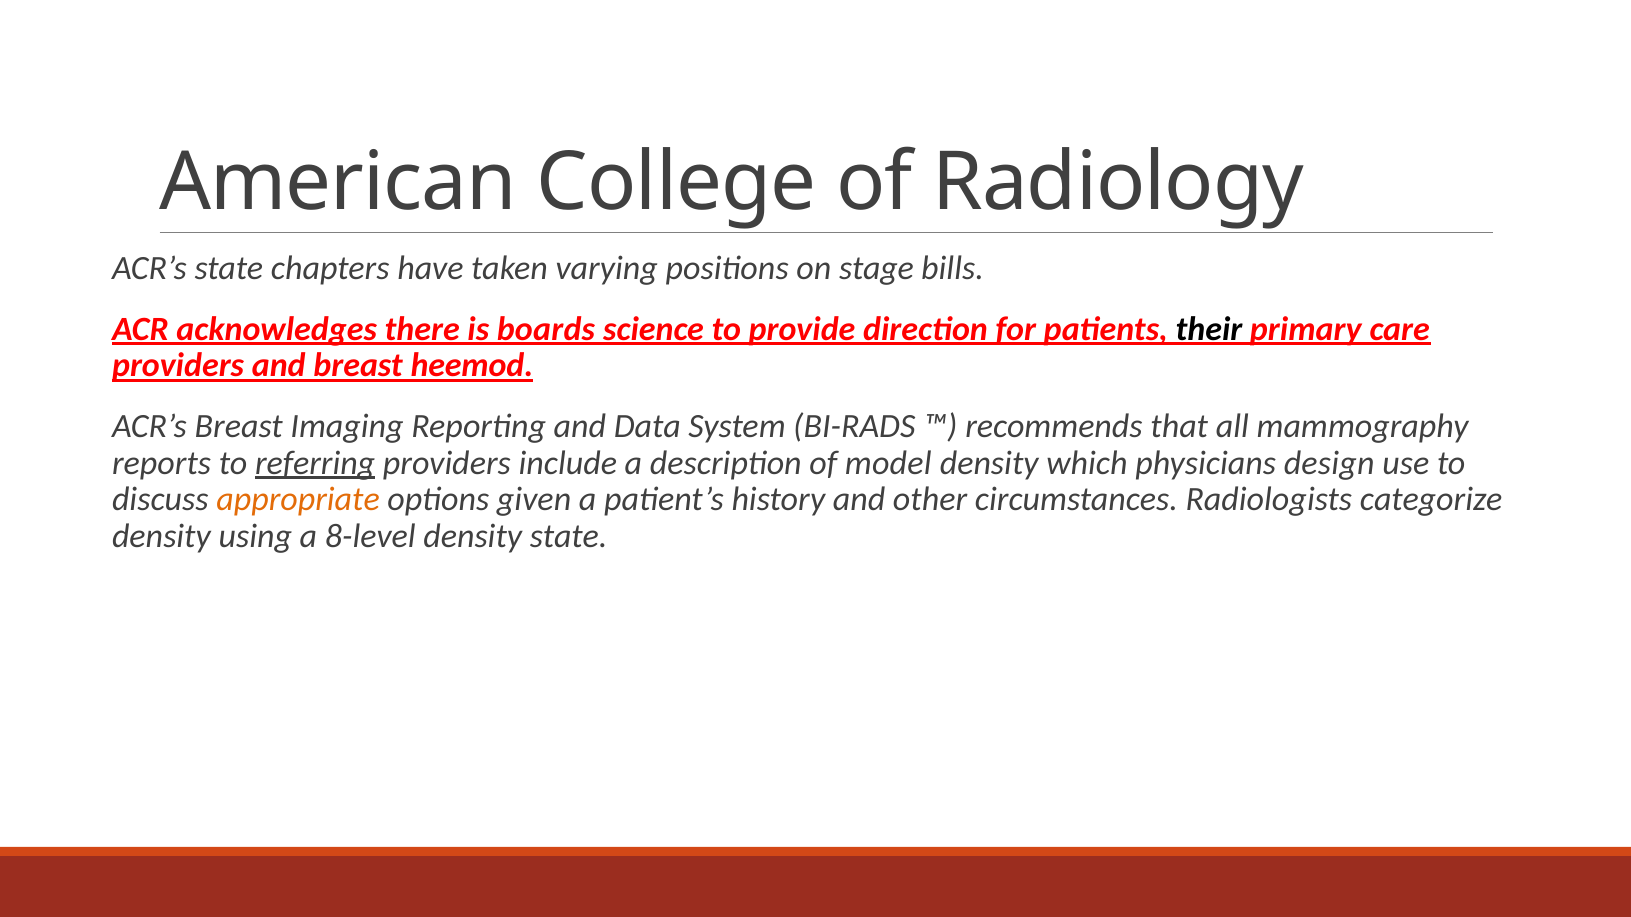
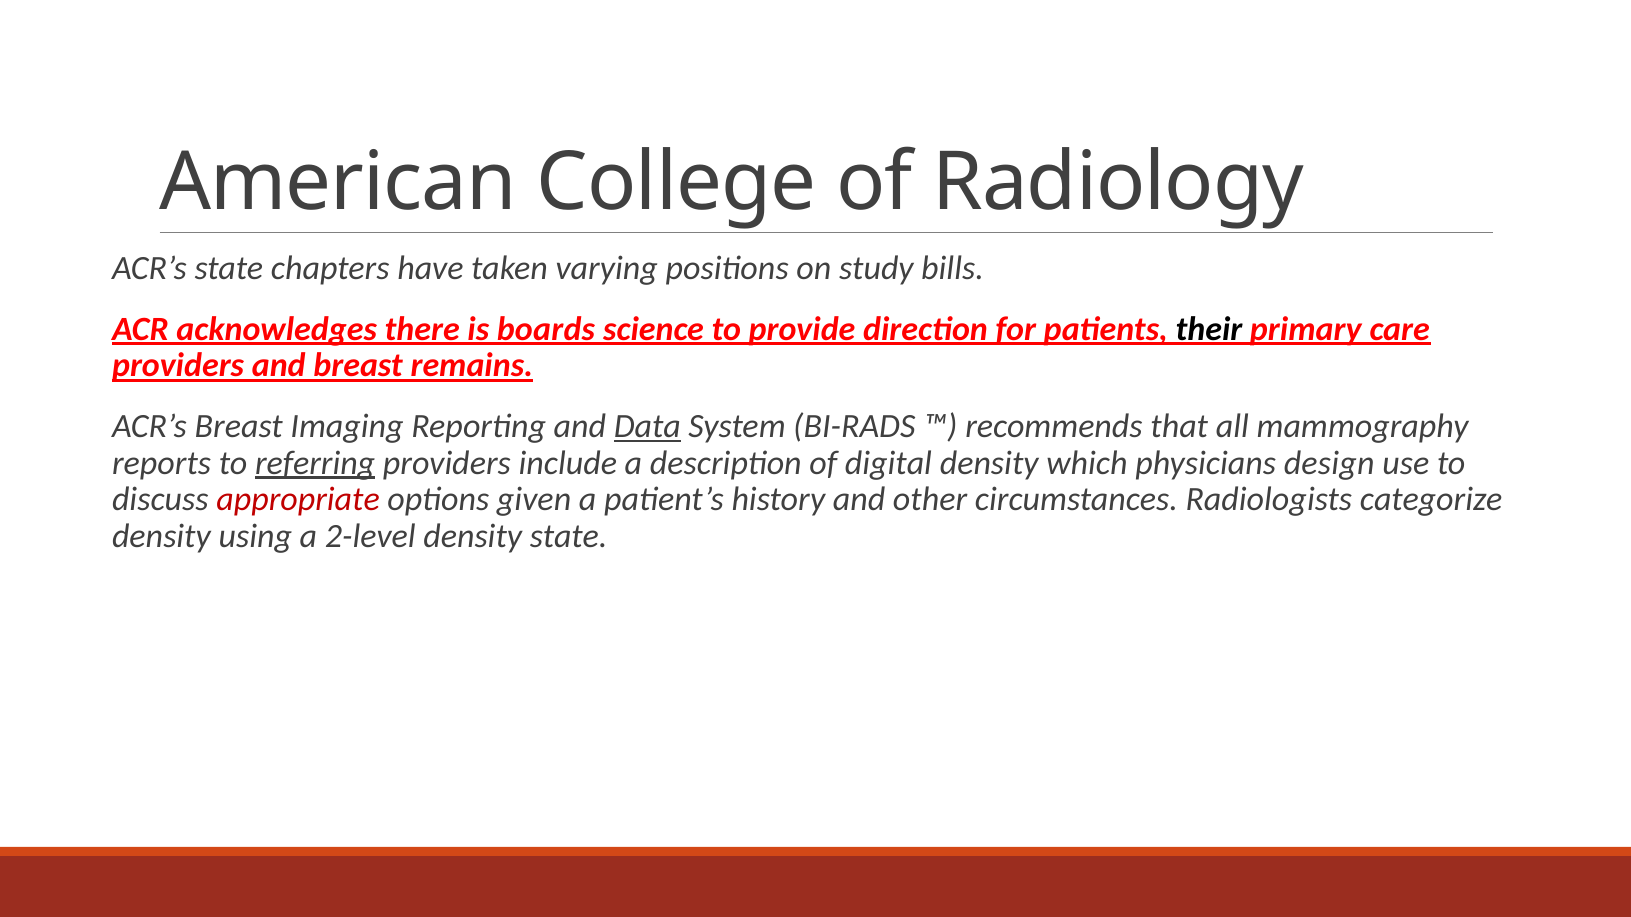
stage: stage -> study
heemod: heemod -> remains
Data underline: none -> present
model: model -> digital
appropriate colour: orange -> red
8-level: 8-level -> 2-level
